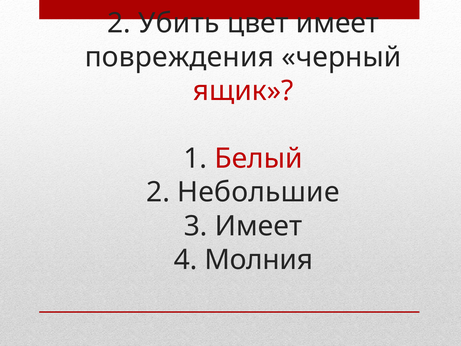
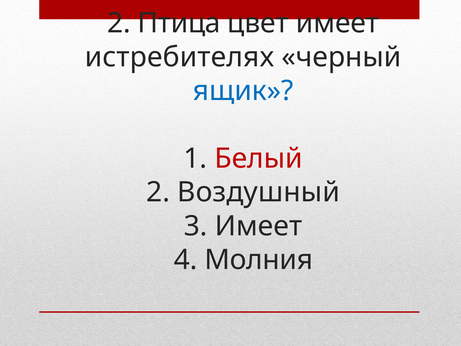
Убить: Убить -> Птица
повреждения: повреждения -> истребителях
ящик colour: red -> blue
Небольшие: Небольшие -> Воздушный
